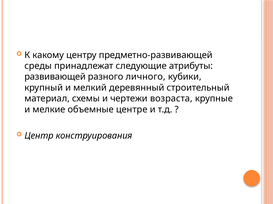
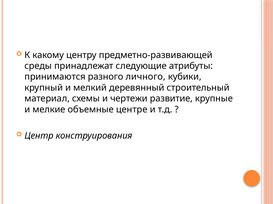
развивающей: развивающей -> принимаются
возраста: возраста -> развитие
